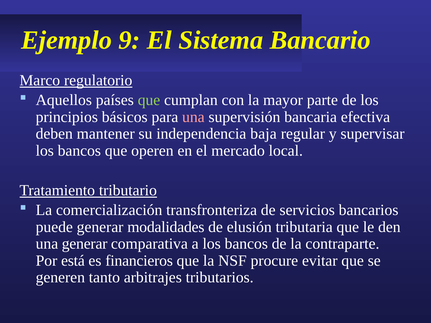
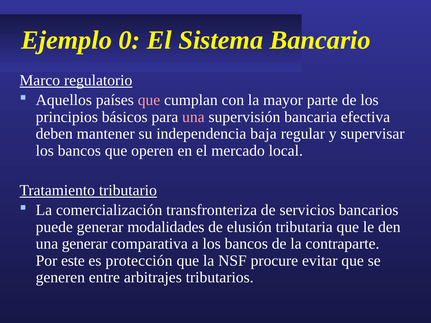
9: 9 -> 0
que at (149, 100) colour: light green -> pink
está: está -> este
financieros: financieros -> protección
tanto: tanto -> entre
